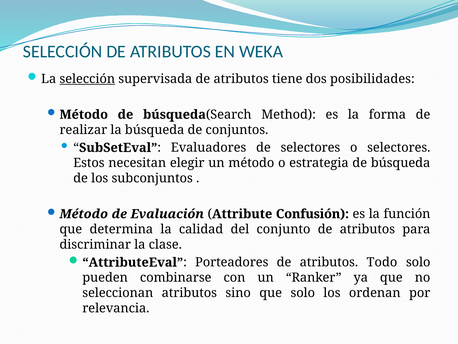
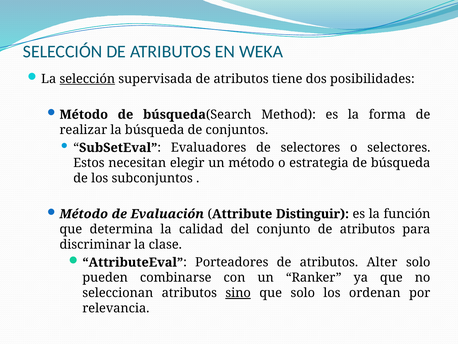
Confusión: Confusión -> Distinguir
Todo: Todo -> Alter
sino underline: none -> present
